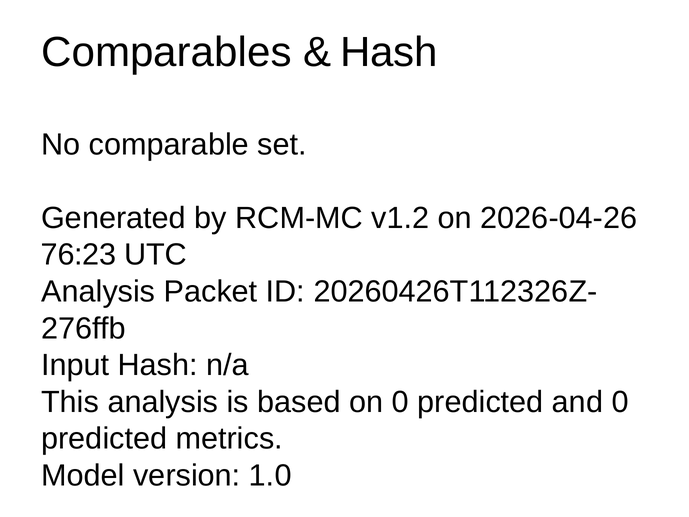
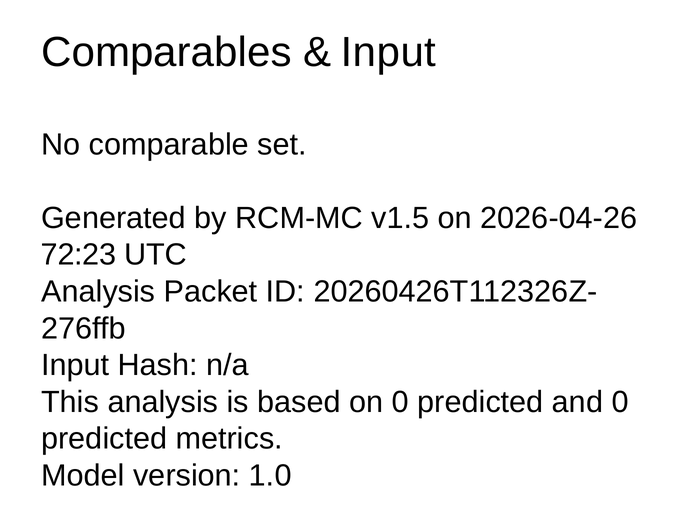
Hash at (389, 52): Hash -> Input
v1.2: v1.2 -> v1.5
76:23: 76:23 -> 72:23
